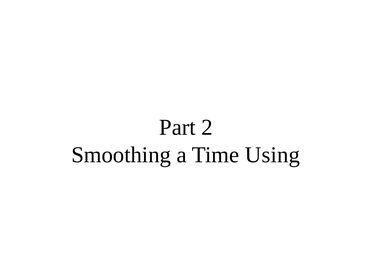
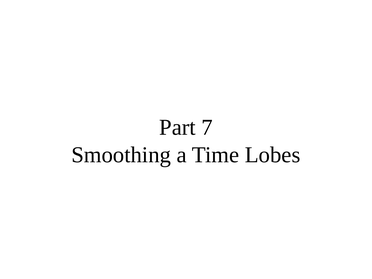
2: 2 -> 7
Using: Using -> Lobes
